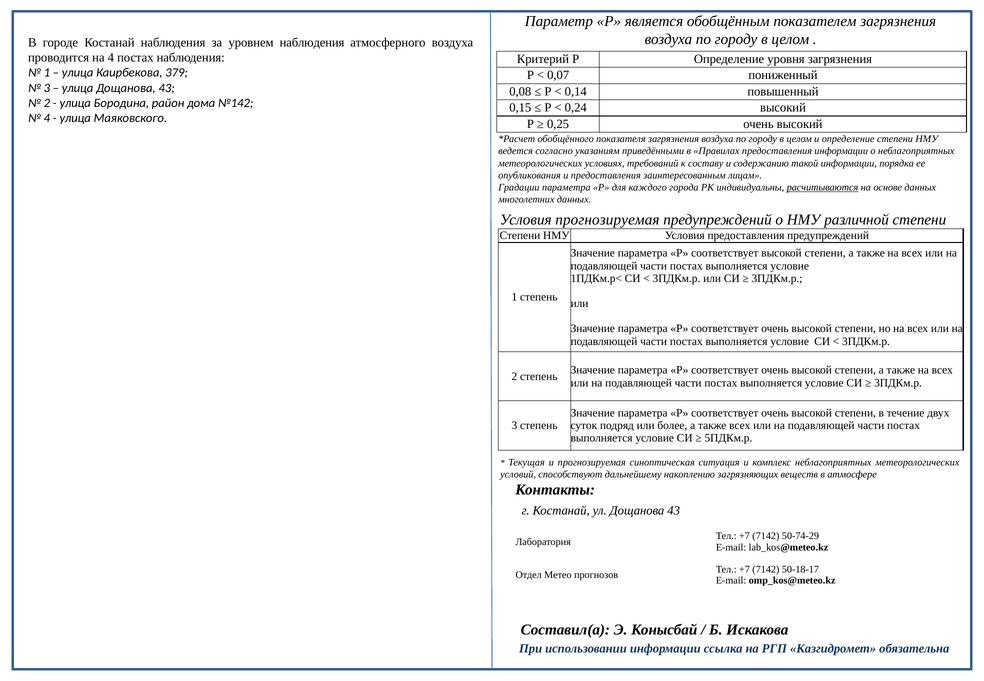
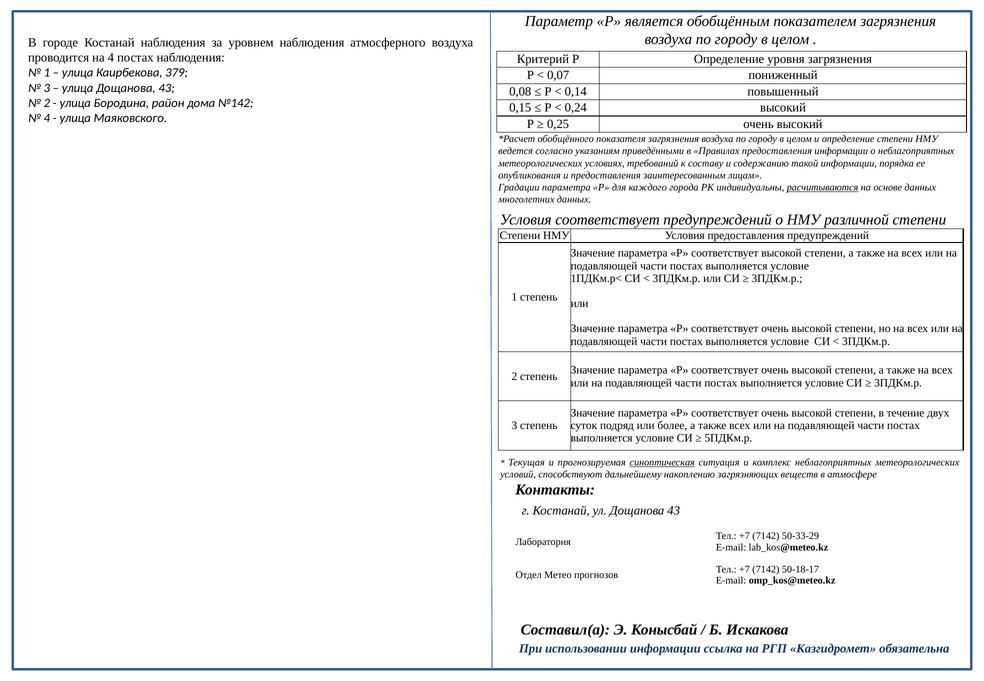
Условия прогнозируемая: прогнозируемая -> соответствует
синоптическая underline: none -> present
50-74-29: 50-74-29 -> 50-33-29
